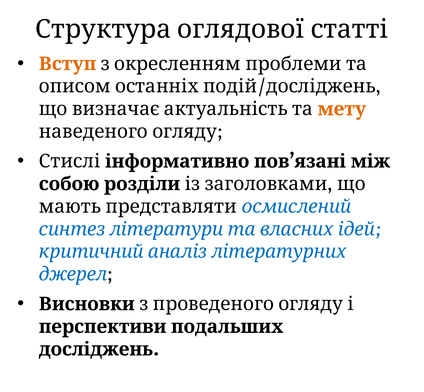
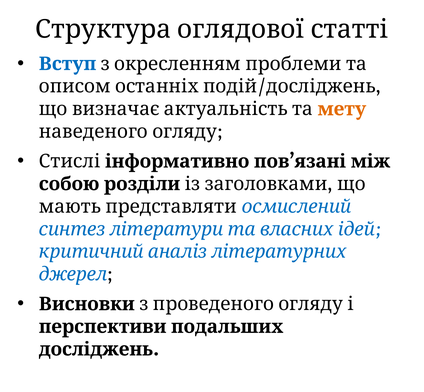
Вступ colour: orange -> blue
